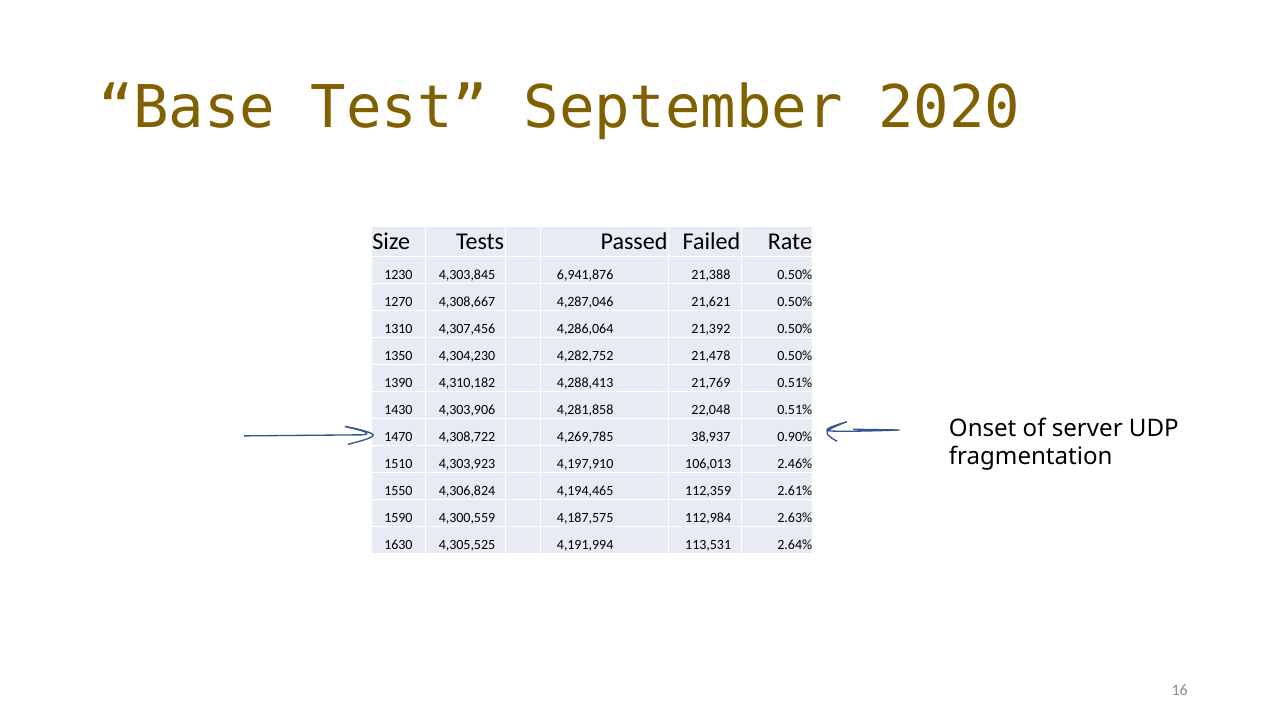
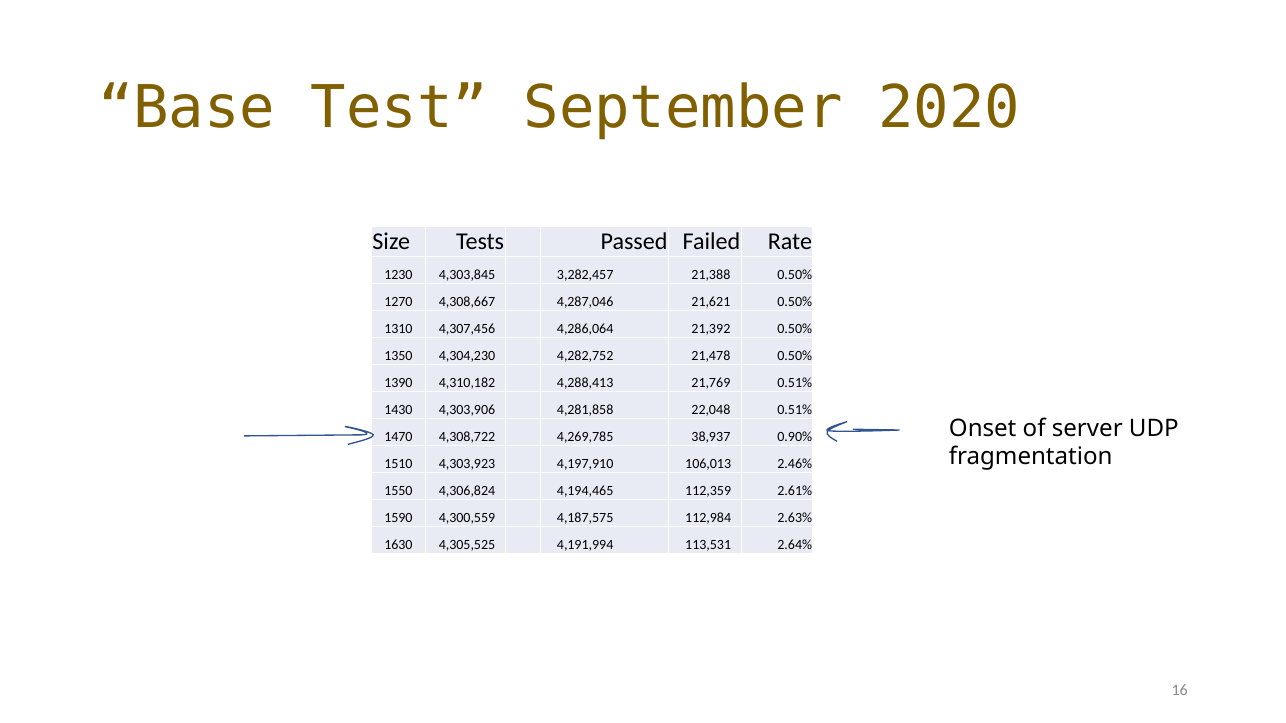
6,941,876: 6,941,876 -> 3,282,457
